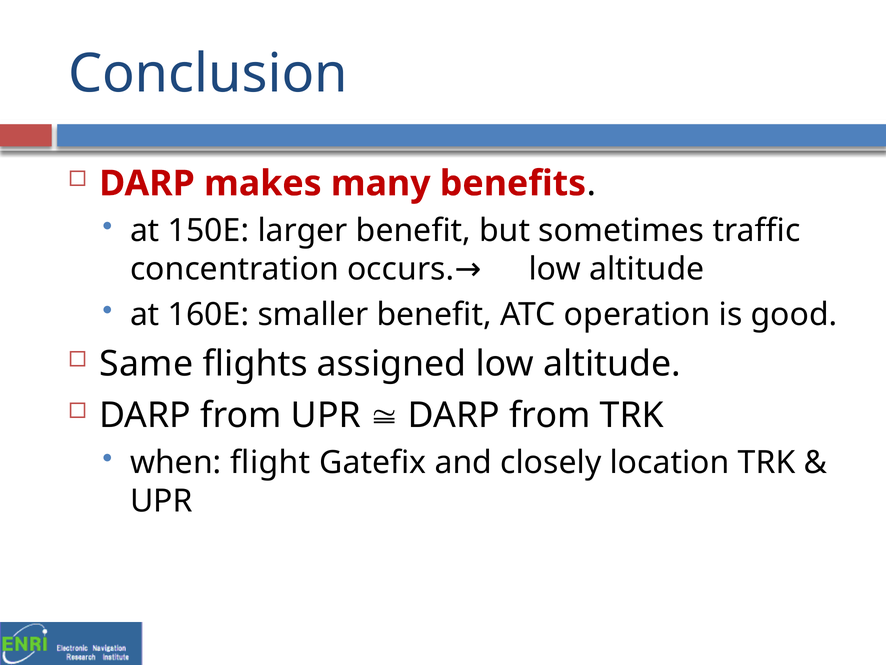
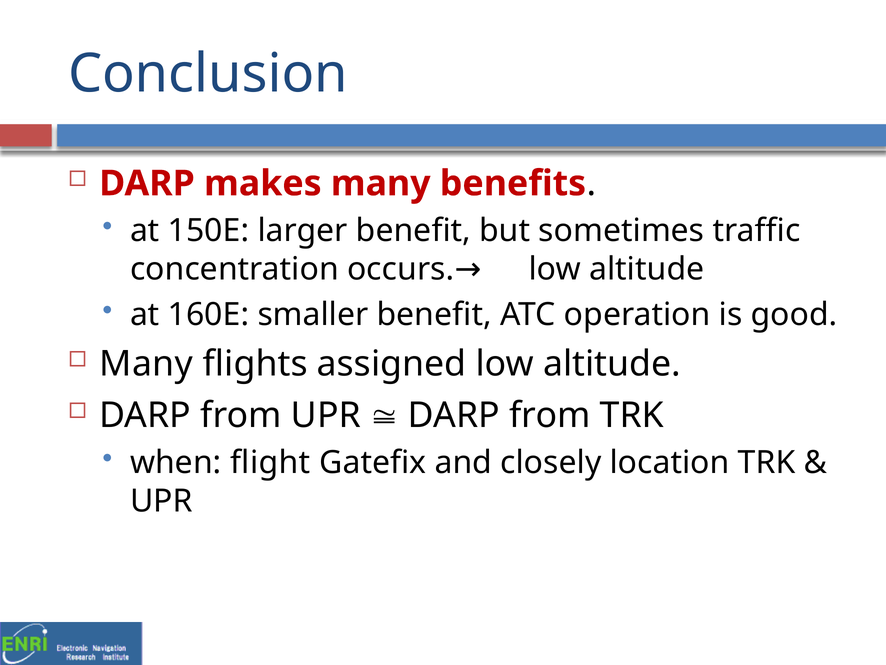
Same at (146, 364): Same -> Many
